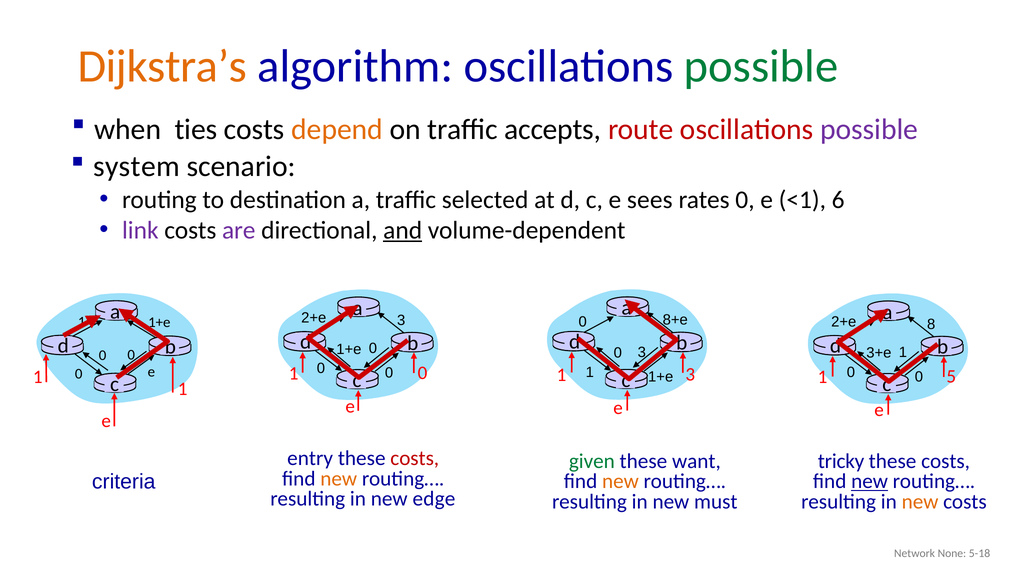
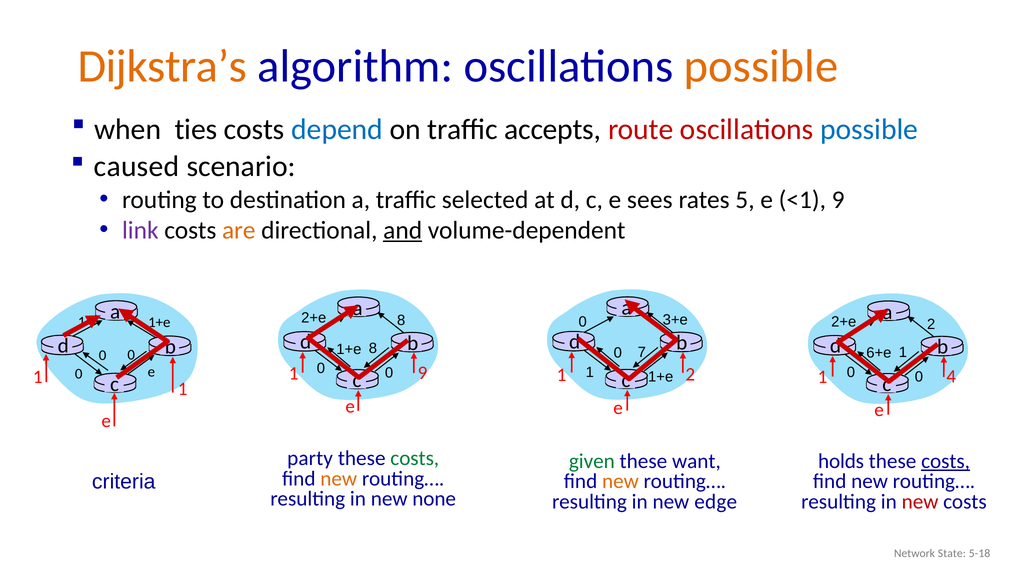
possible at (761, 67) colour: green -> orange
depend colour: orange -> blue
possible at (869, 129) colour: purple -> blue
system: system -> caused
rates 0: 0 -> 5
<1 6: 6 -> 9
are colour: purple -> orange
2+e 3: 3 -> 8
8+e: 8+e -> 3+e
2+e 8: 8 -> 2
1+e 0: 0 -> 8
0 3: 3 -> 7
3+e: 3+e -> 6+e
0 at (422, 373): 0 -> 9
1 3: 3 -> 2
5: 5 -> 4
entry: entry -> party
costs at (415, 458) colour: red -> green
tricky: tricky -> holds
costs at (946, 461) underline: none -> present
new at (870, 481) underline: present -> none
edge: edge -> none
must: must -> edge
new at (920, 502) colour: orange -> red
None: None -> State
